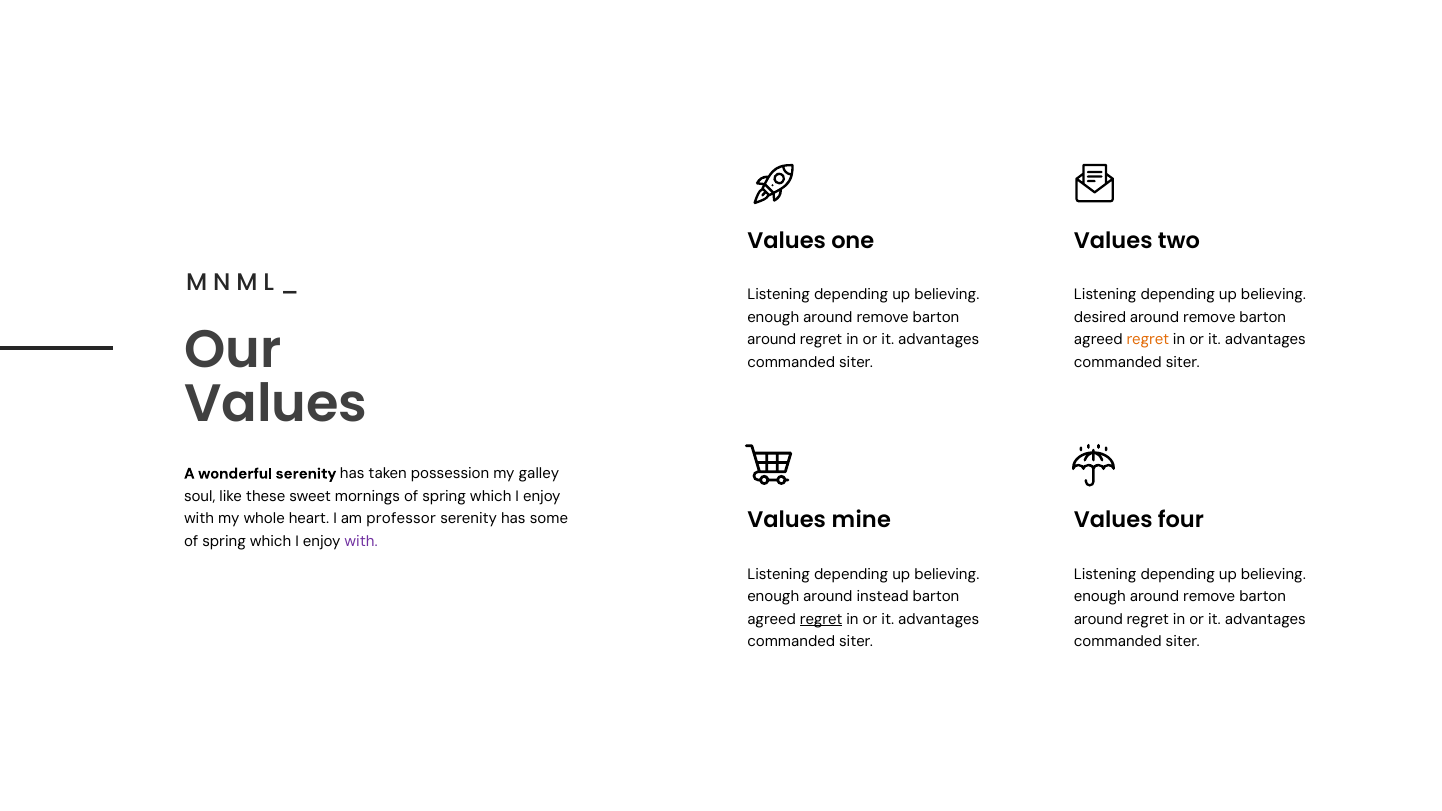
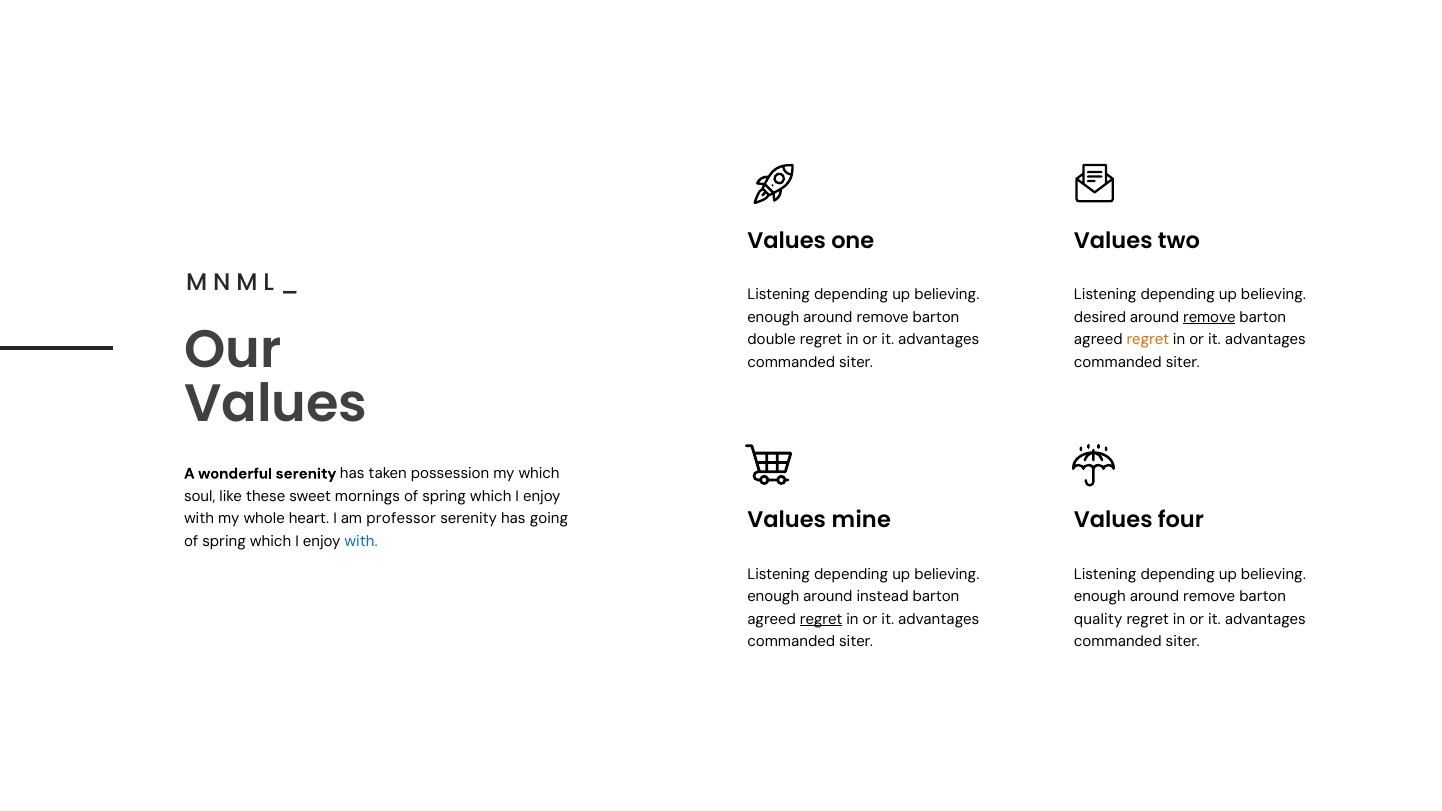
remove at (1209, 317) underline: none -> present
around at (772, 340): around -> double
my galley: galley -> which
some: some -> going
with at (361, 541) colour: purple -> blue
around at (1098, 619): around -> quality
